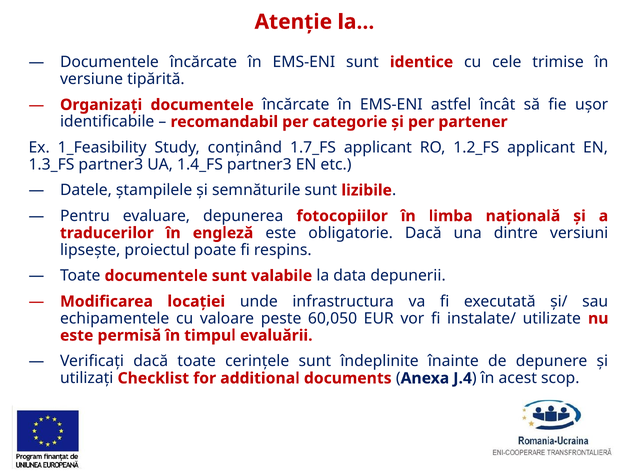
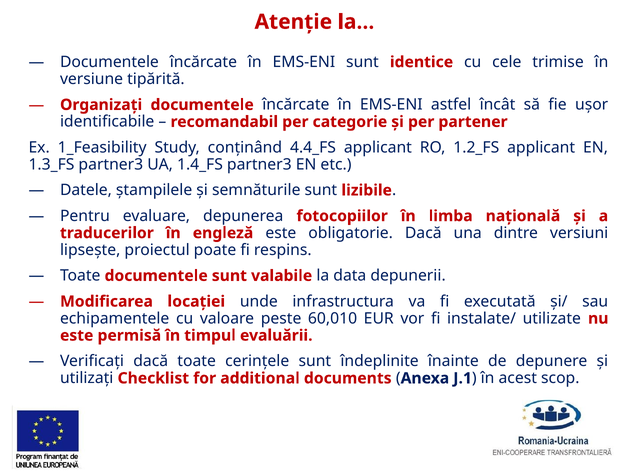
1.7_FS: 1.7_FS -> 4.4_FS
60,050: 60,050 -> 60,010
J.4: J.4 -> J.1
